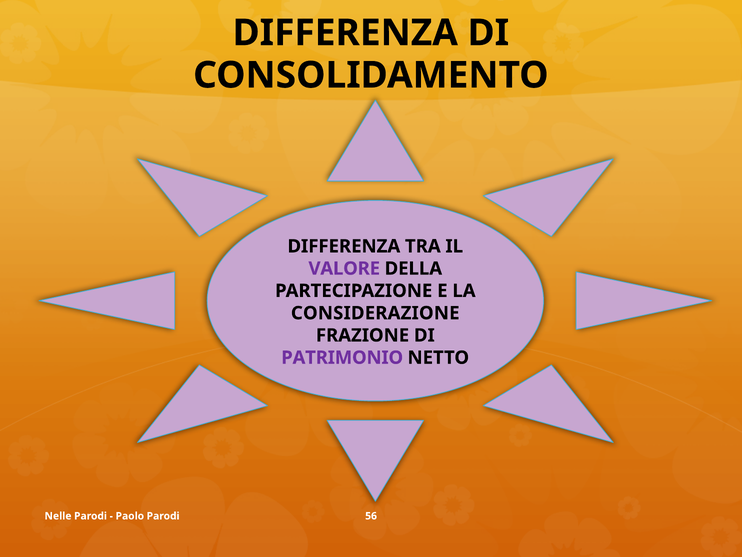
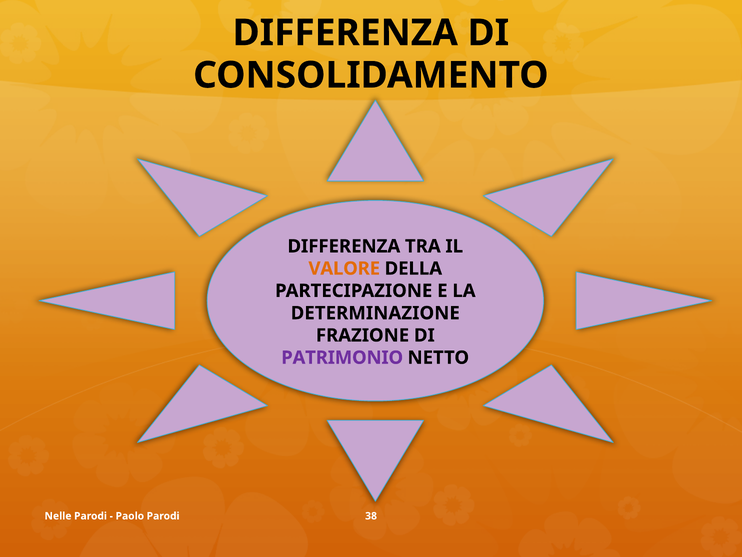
VALORE colour: purple -> orange
CONSIDERAZIONE: CONSIDERAZIONE -> DETERMINAZIONE
56: 56 -> 38
